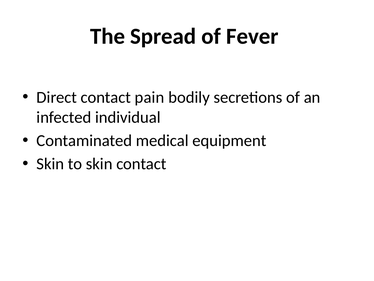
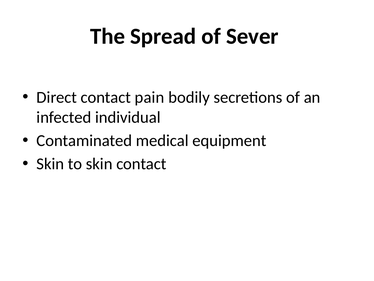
Fever: Fever -> Sever
